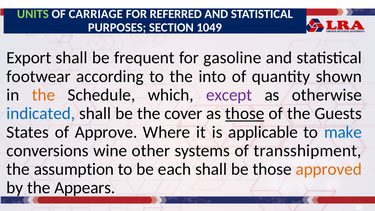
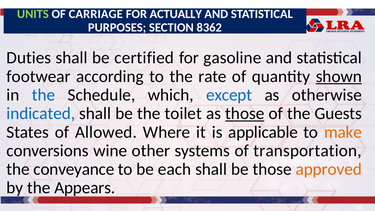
REFERRED: REFERRED -> ACTUALLY
1049: 1049 -> 8362
Export: Export -> Duties
frequent: frequent -> certified
into: into -> rate
shown underline: none -> present
the at (44, 95) colour: orange -> blue
except colour: purple -> blue
cover: cover -> toilet
Approve: Approve -> Allowed
make colour: blue -> orange
transshipment: transshipment -> transportation
assumption: assumption -> conveyance
